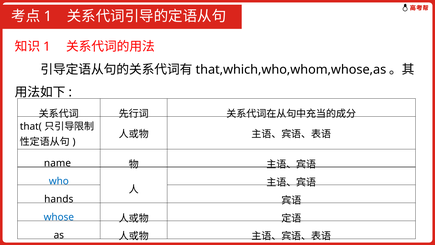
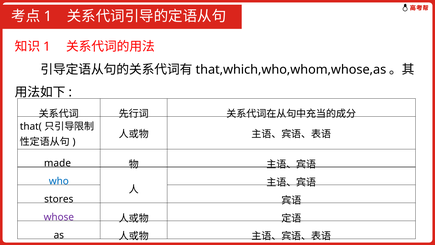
name: name -> made
hands: hands -> stores
whose colour: blue -> purple
